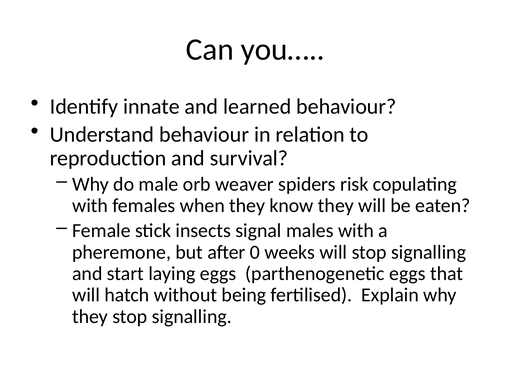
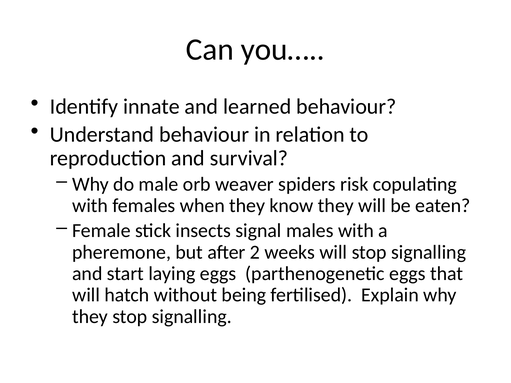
0: 0 -> 2
